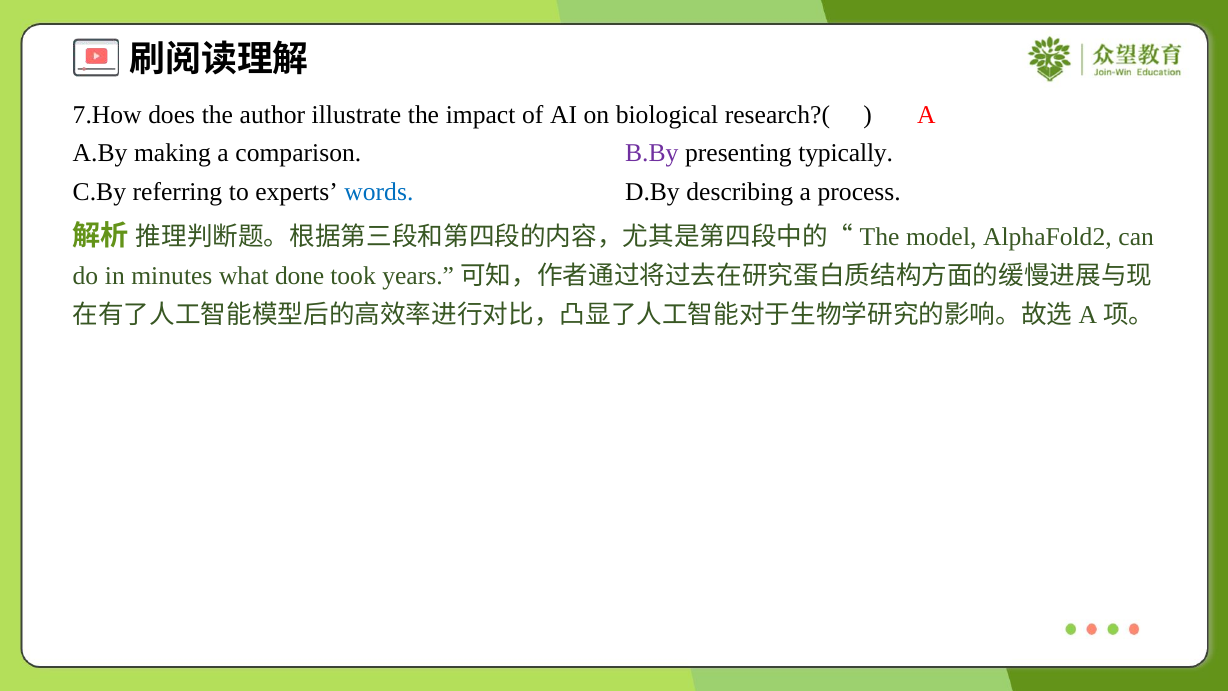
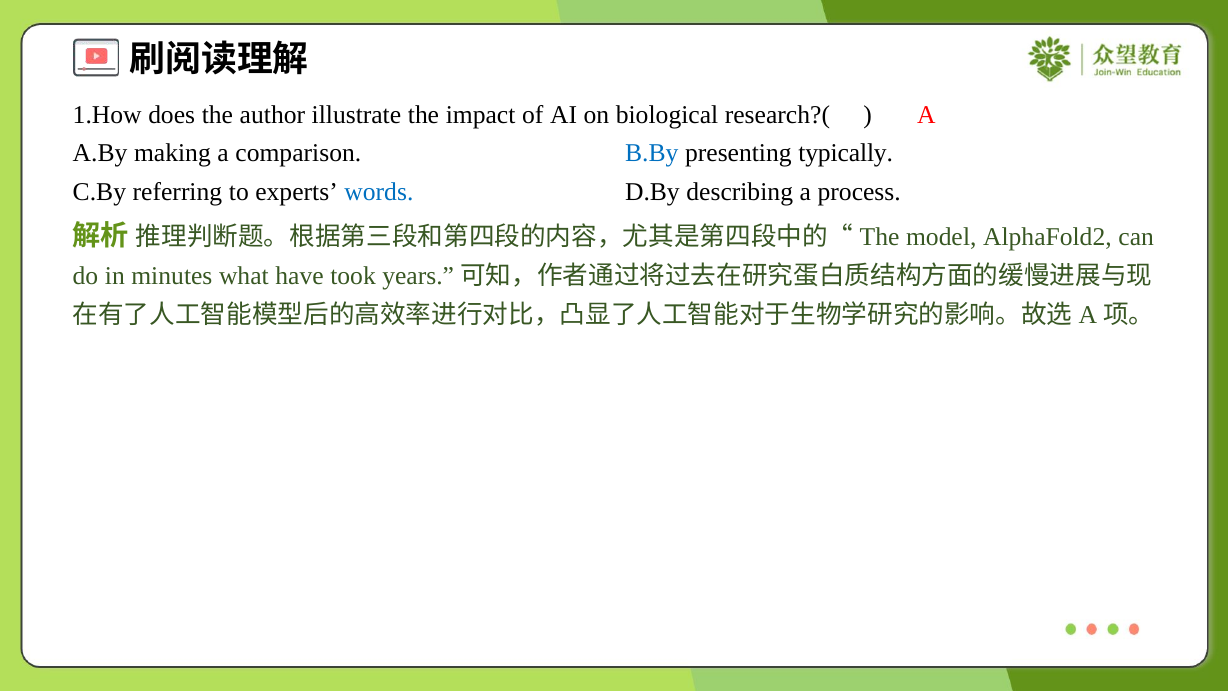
7.How: 7.How -> 1.How
B.By colour: purple -> blue
done: done -> have
